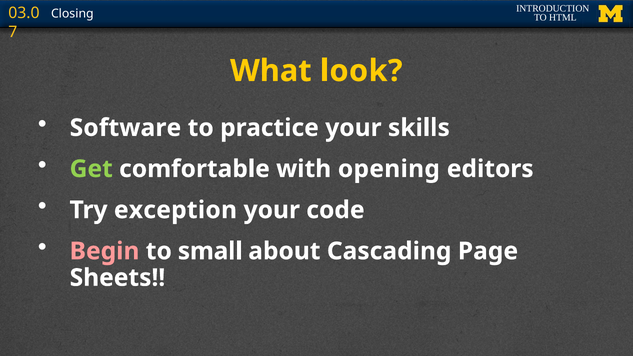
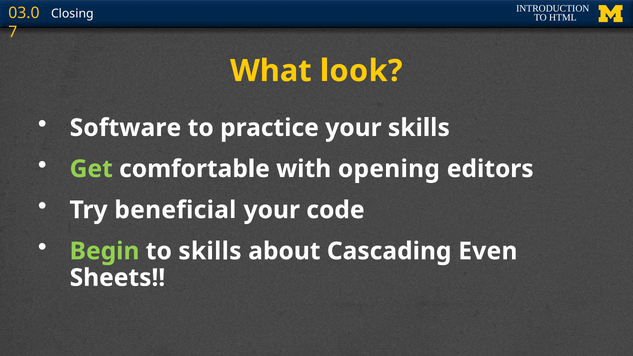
exception: exception -> beneficial
Begin colour: pink -> light green
to small: small -> skills
Page: Page -> Even
